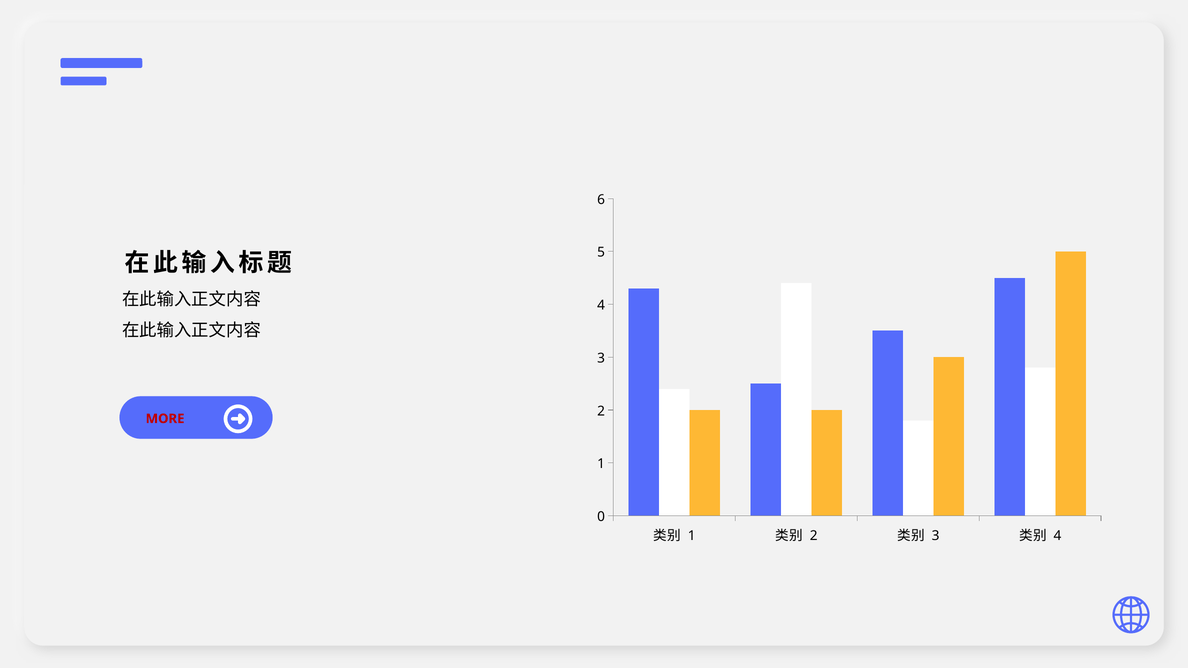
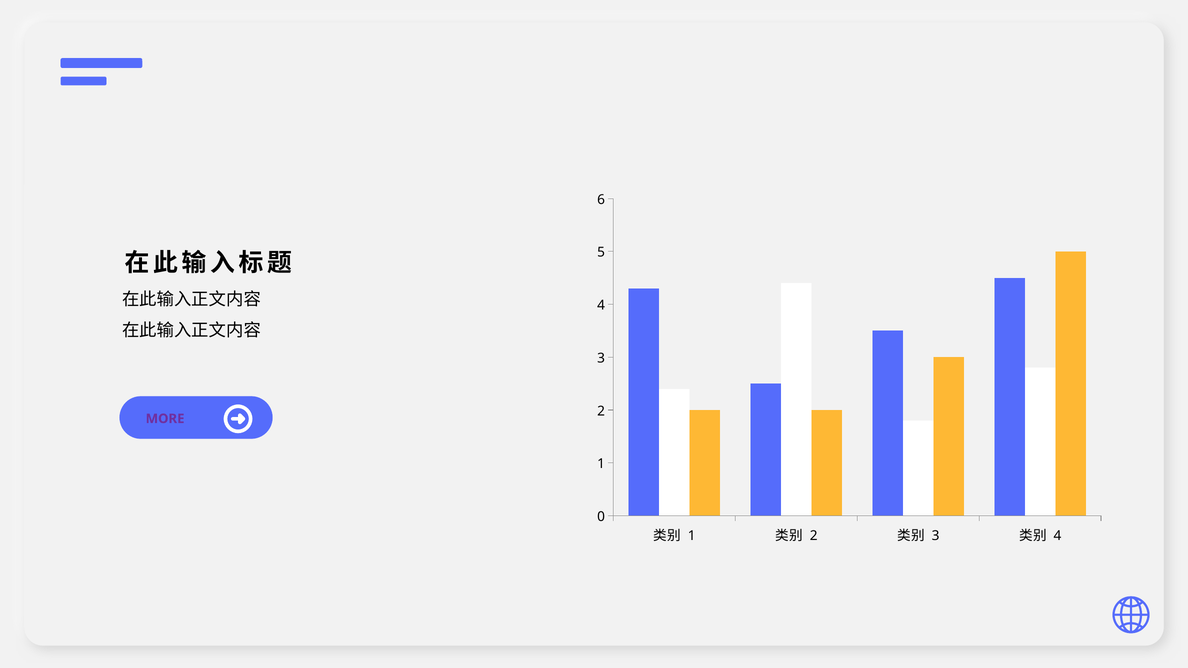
MORE colour: red -> purple
